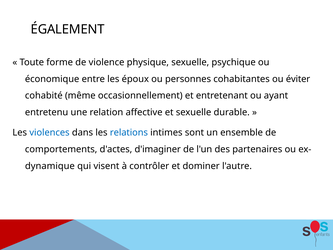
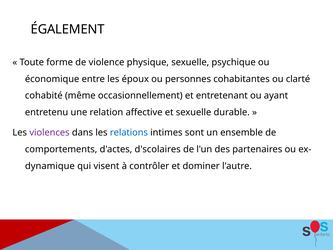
éviter: éviter -> clarté
violences colour: blue -> purple
d'imaginer: d'imaginer -> d'scolaires
